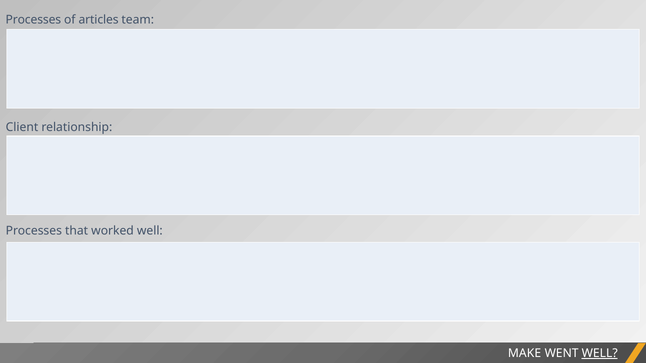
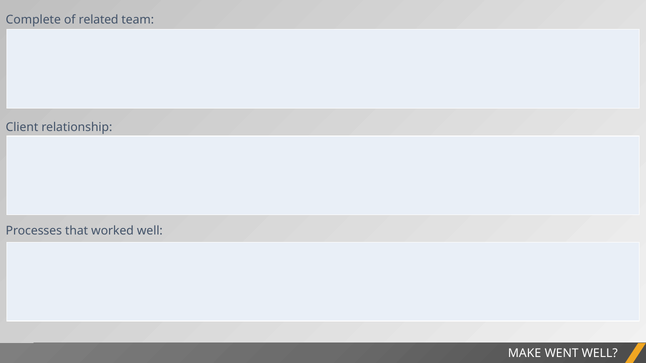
Processes at (33, 20): Processes -> Complete
articles: articles -> related
WELL at (600, 354) underline: present -> none
